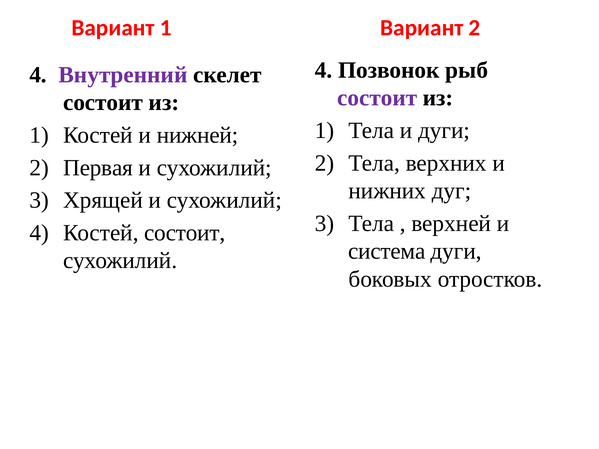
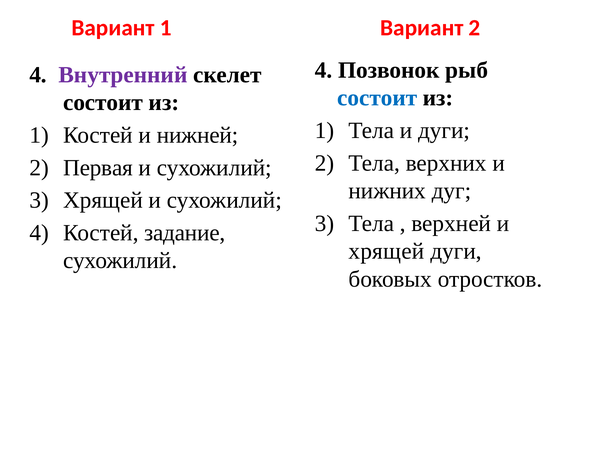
состоит at (377, 98) colour: purple -> blue
Костей состоит: состоит -> задание
система at (387, 251): система -> хрящей
